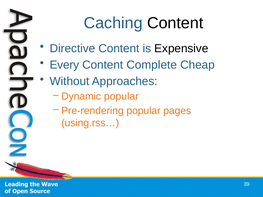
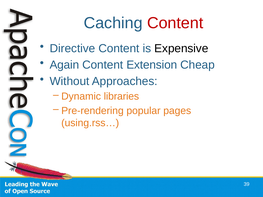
Content at (175, 23) colour: black -> red
Every: Every -> Again
Complete: Complete -> Extension
Dynamic popular: popular -> libraries
